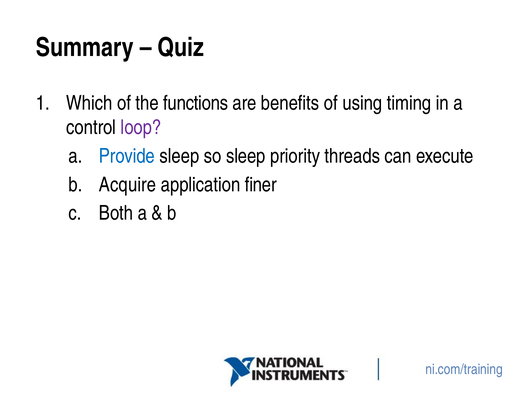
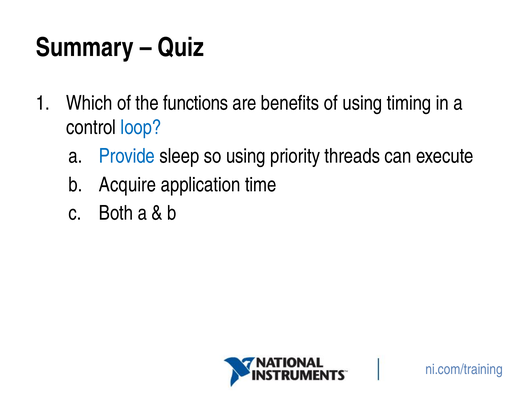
loop colour: purple -> blue
so sleep: sleep -> using
finer: finer -> time
